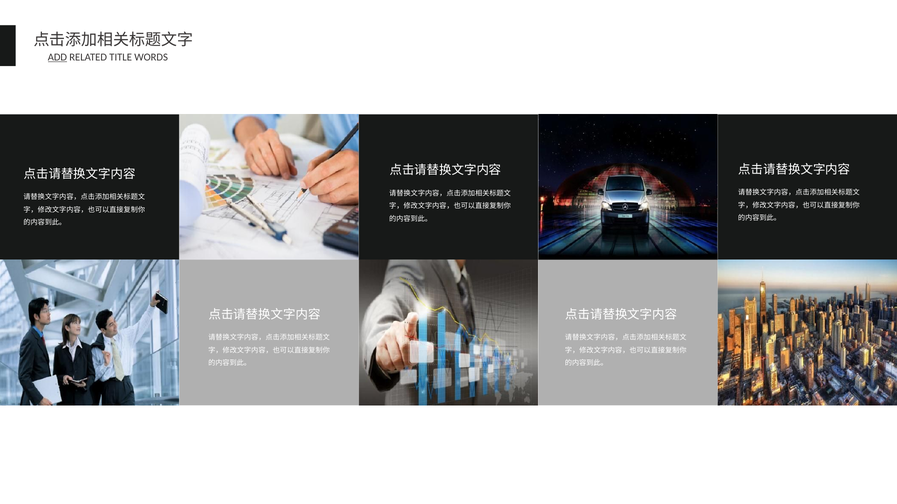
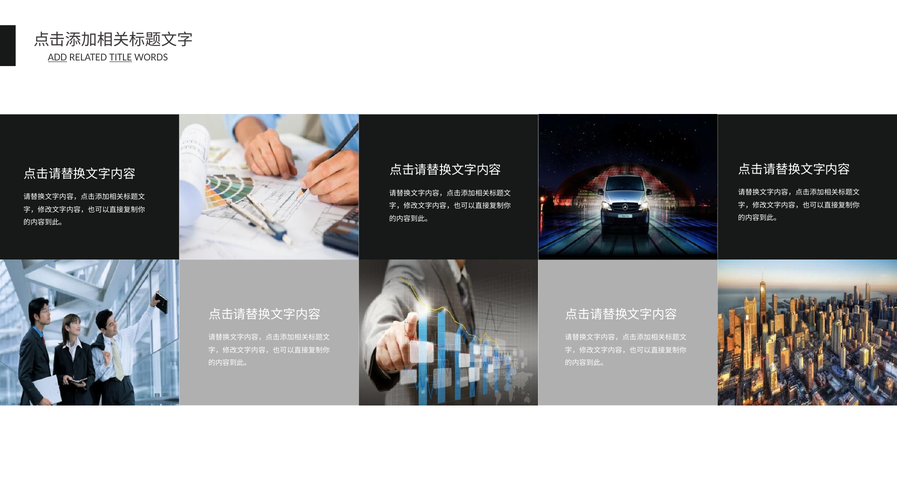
TITLE underline: none -> present
